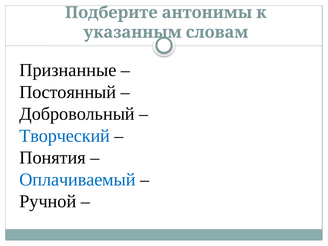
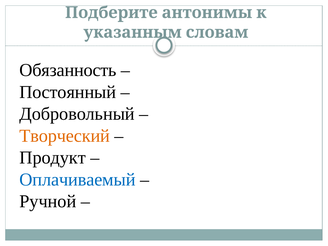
Признанные: Признанные -> Обязанность
Творческий colour: blue -> orange
Понятия: Понятия -> Продукт
